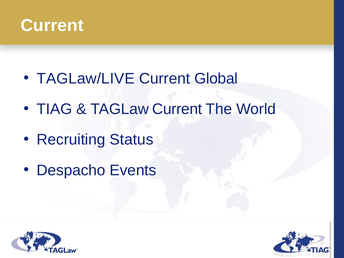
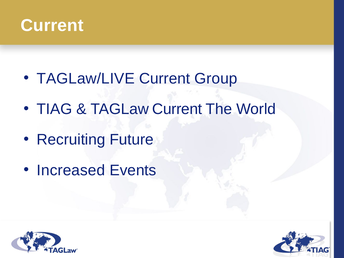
Global: Global -> Group
Status: Status -> Future
Despacho: Despacho -> Increased
